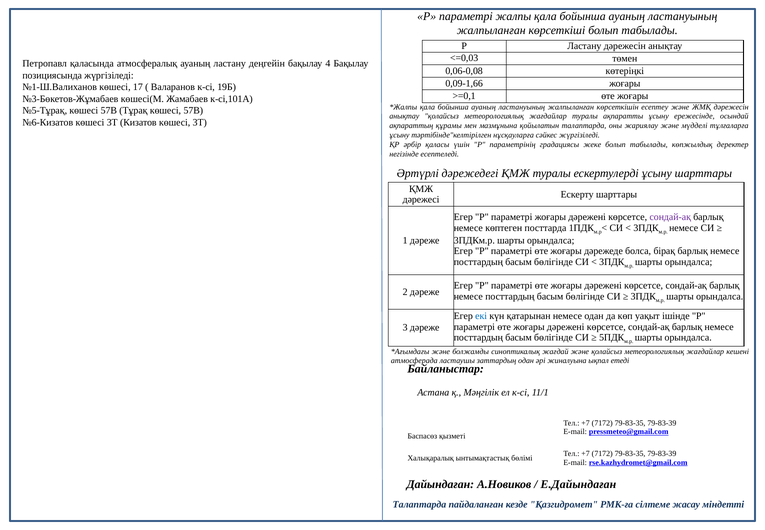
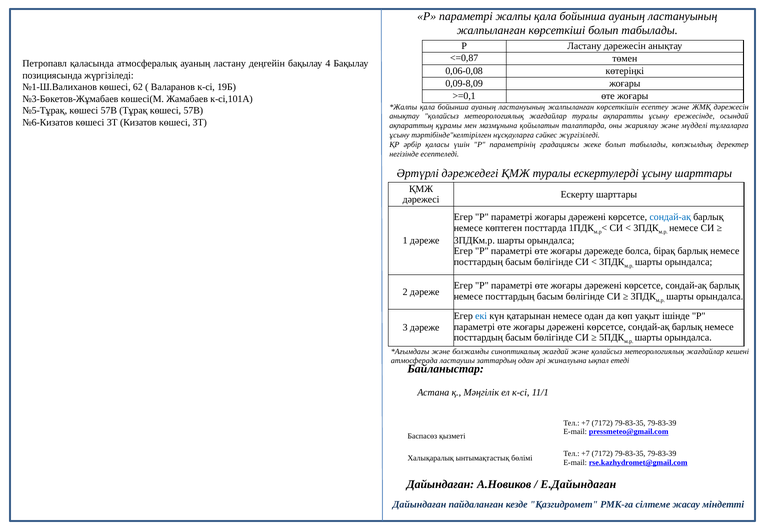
<=0,03: <=0,03 -> <=0,87
0,09-1,66: 0,09-1,66 -> 0,09-8,09
17: 17 -> 62
сондай-ақ at (670, 217) colour: purple -> blue
Талаптарда at (420, 504): Талаптарда -> Дайындаған
